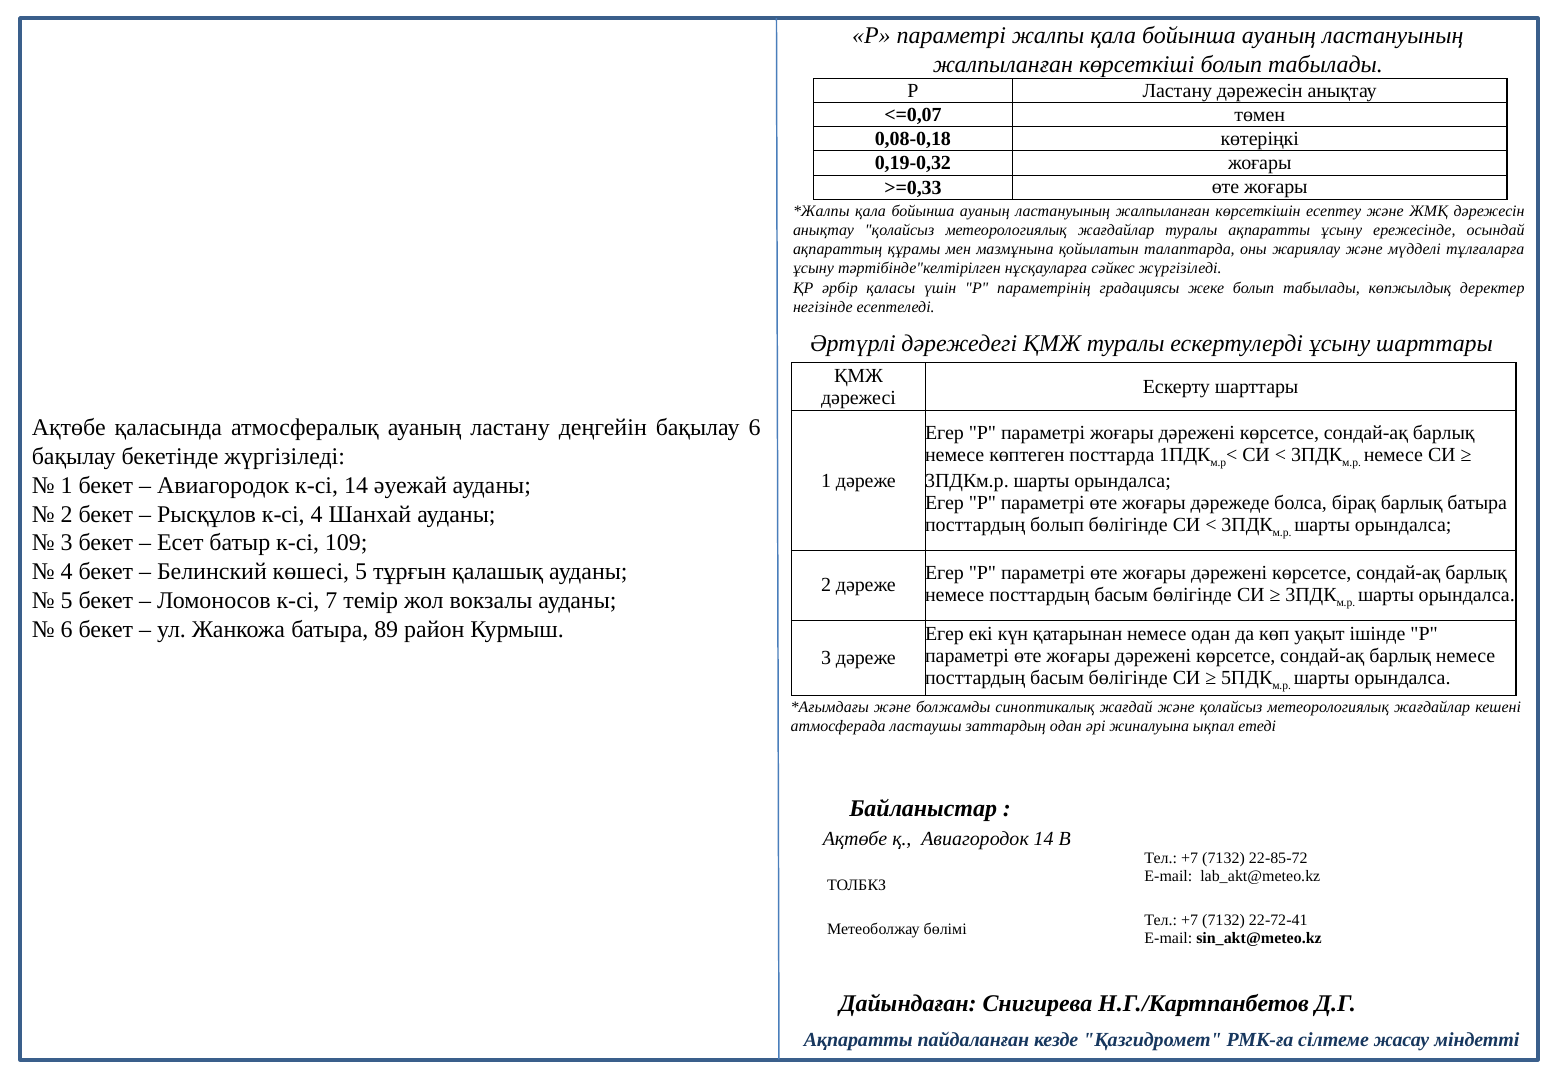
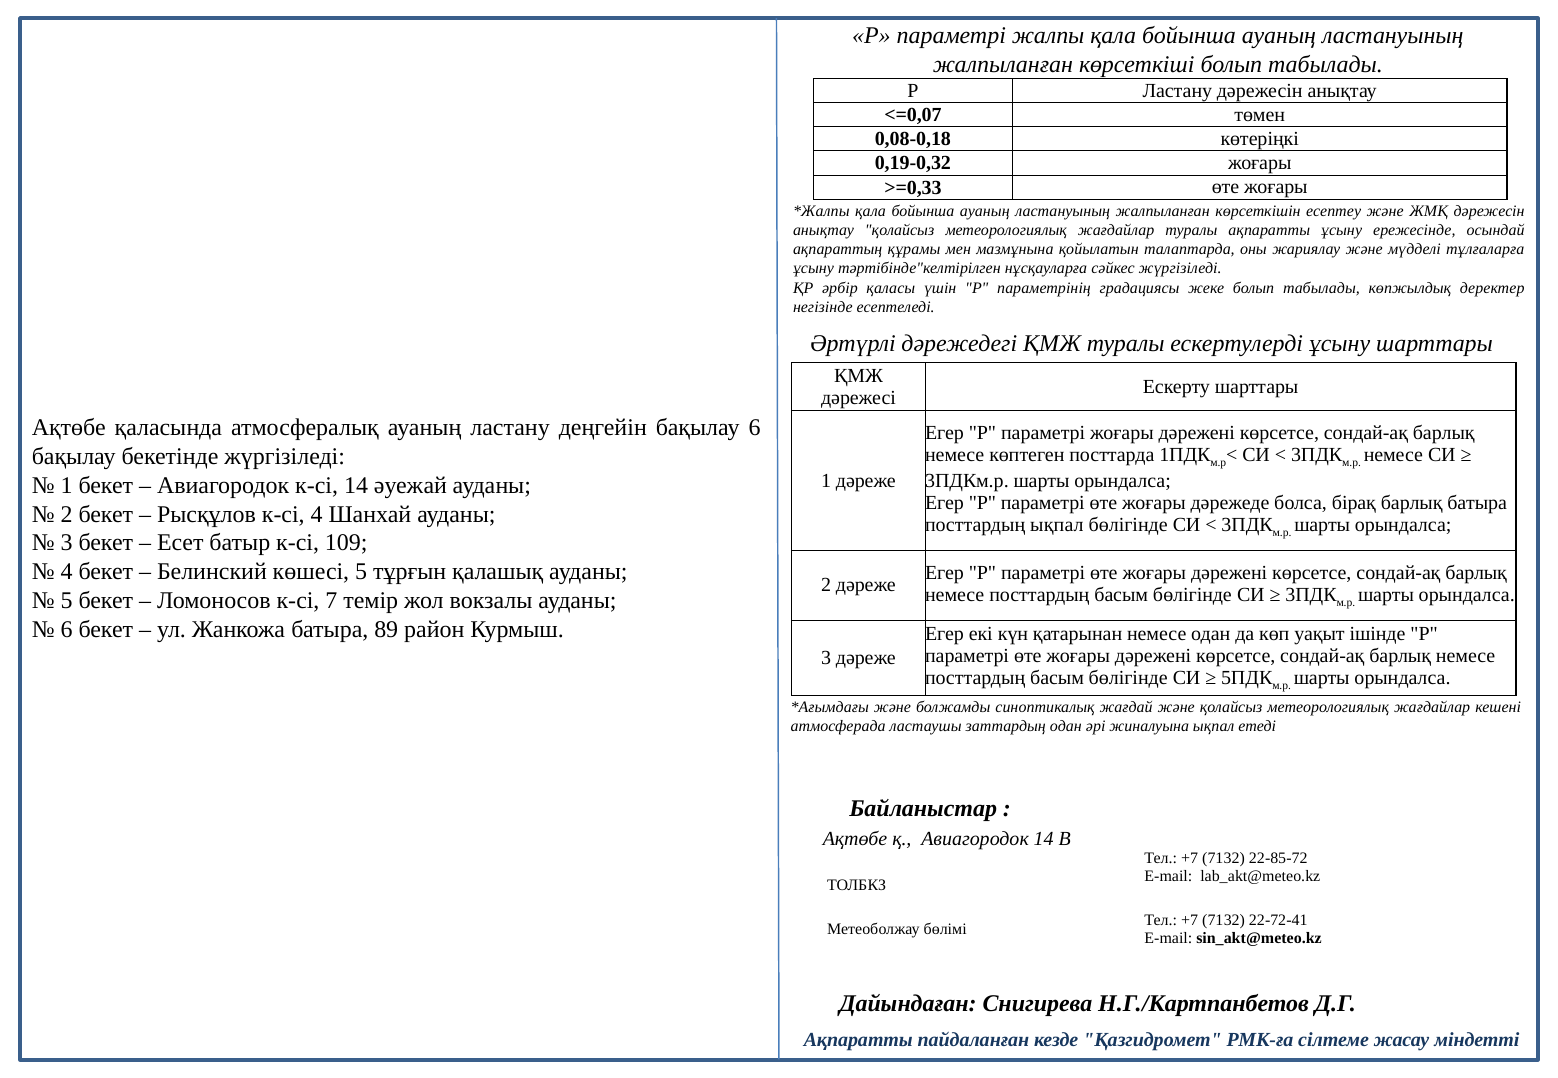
посттардың болып: болып -> ықпал
